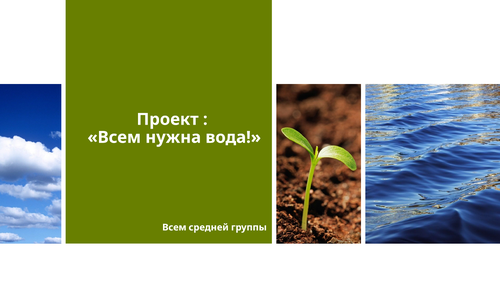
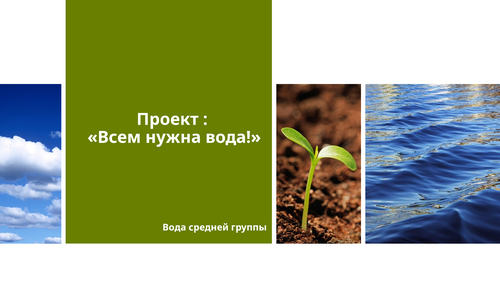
Всем at (174, 228): Всем -> Вода
